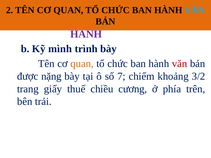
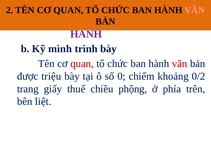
VĂN at (195, 10) colour: light blue -> pink
quan at (82, 64) colour: orange -> red
nặng: nặng -> triệu
7: 7 -> 0
3/2: 3/2 -> 0/2
cương: cương -> phộng
trải: trải -> liệt
